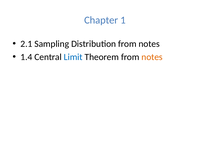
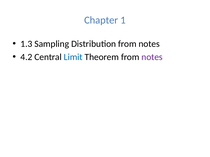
2.1: 2.1 -> 1.3
1.4: 1.4 -> 4.2
notes at (152, 57) colour: orange -> purple
